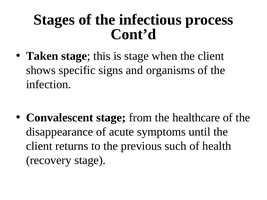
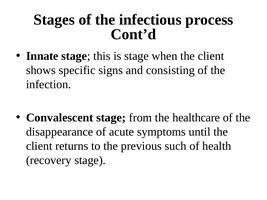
Taken: Taken -> Innate
organisms: organisms -> consisting
